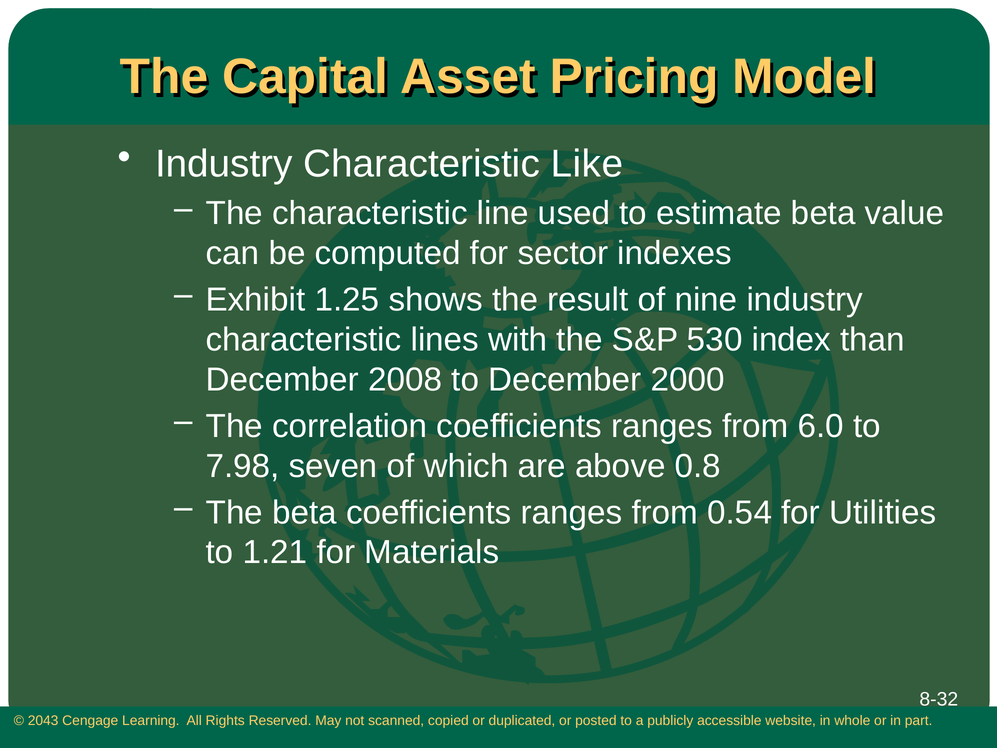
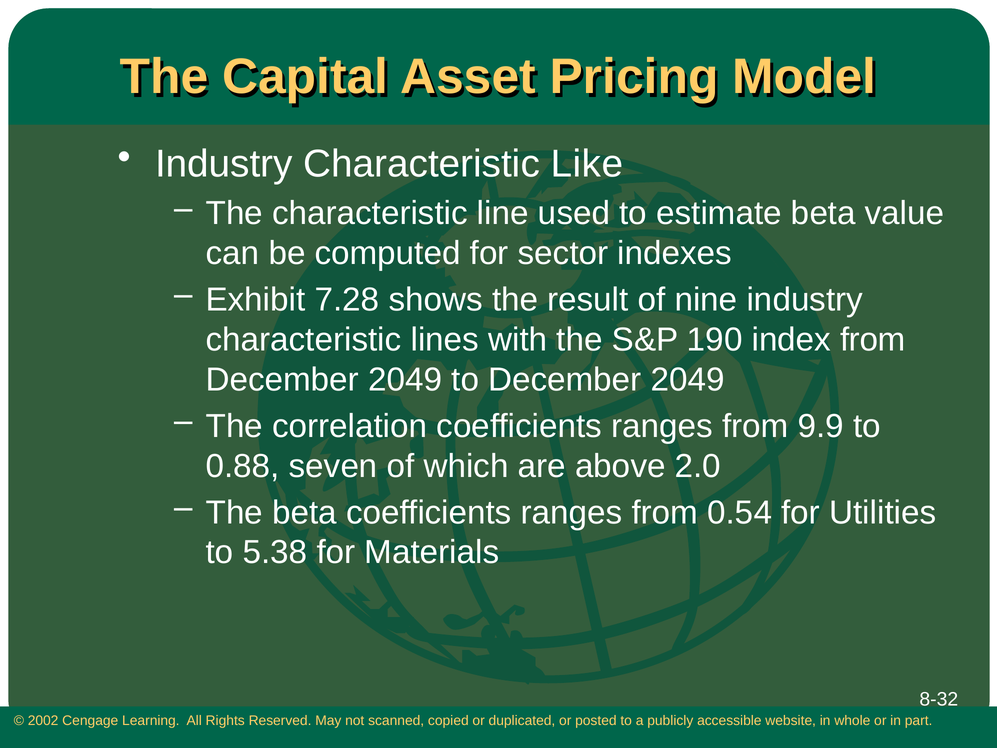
1.25: 1.25 -> 7.28
530: 530 -> 190
index than: than -> from
2008 at (405, 380): 2008 -> 2049
to December 2000: 2000 -> 2049
6.0: 6.0 -> 9.9
7.98: 7.98 -> 0.88
0.8: 0.8 -> 2.0
1.21: 1.21 -> 5.38
2043: 2043 -> 2002
